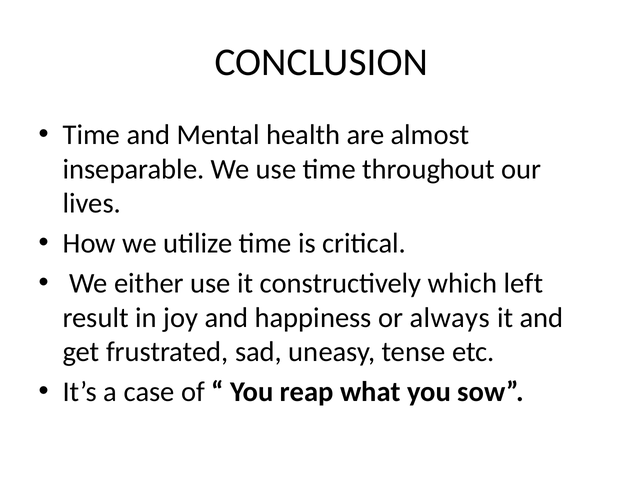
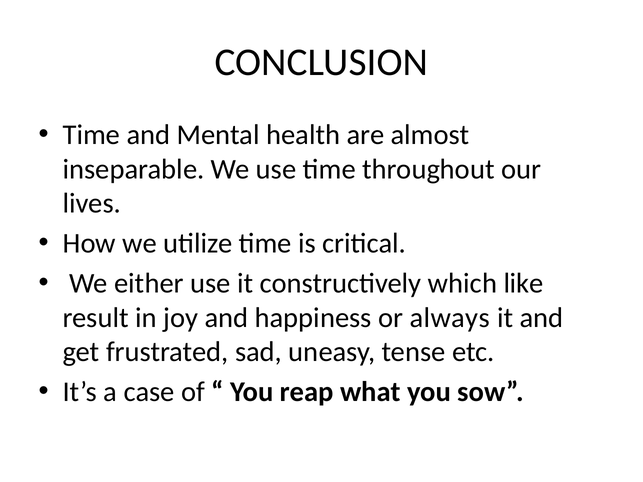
left: left -> like
